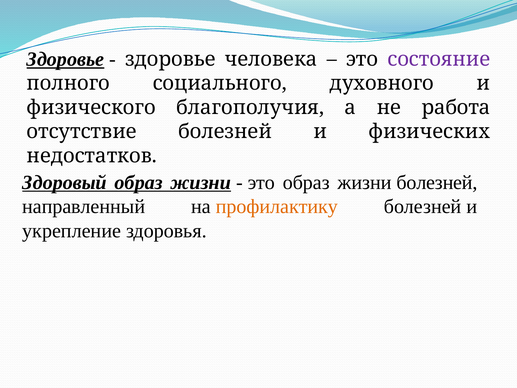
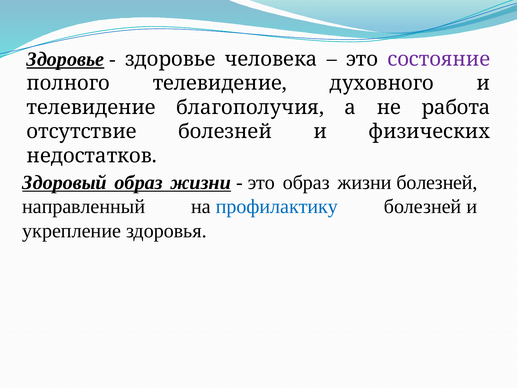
полного социального: социального -> телевидение
физического at (91, 107): физического -> телевидение
профилактику colour: orange -> blue
